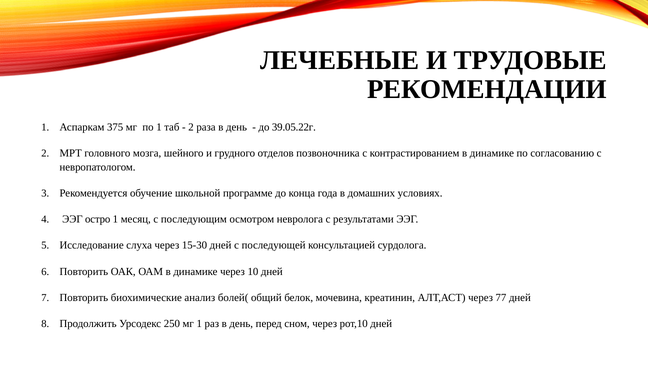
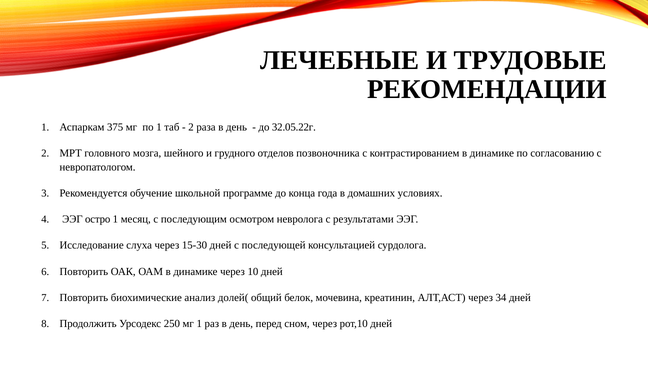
39.05.22г: 39.05.22г -> 32.05.22г
болей(: болей( -> долей(
77: 77 -> 34
